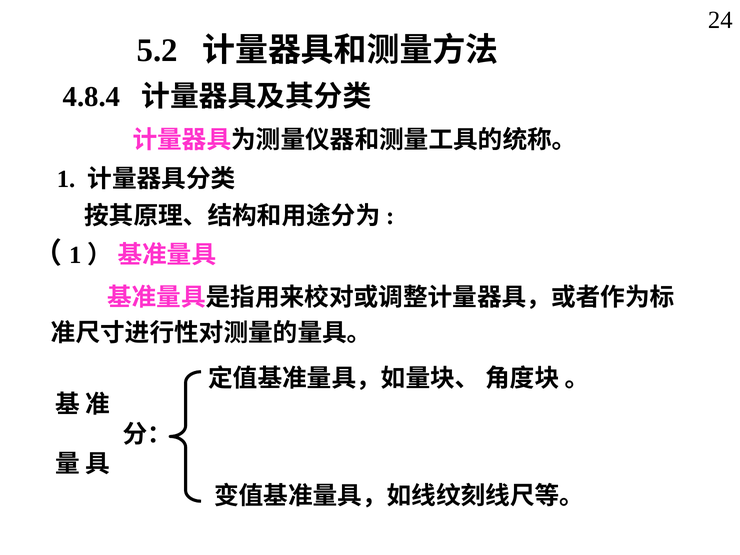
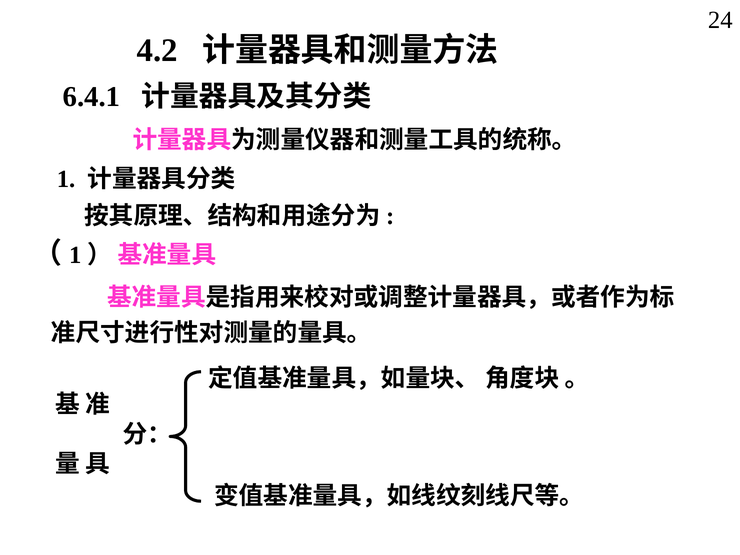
5.2: 5.2 -> 4.2
4.8.4: 4.8.4 -> 6.4.1
